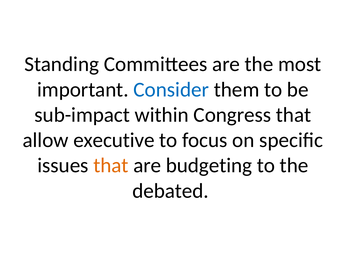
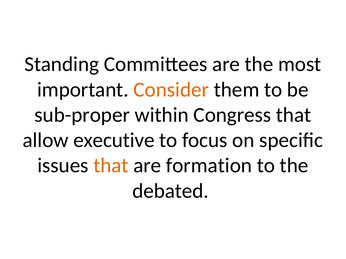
Consider colour: blue -> orange
sub-impact: sub-impact -> sub-proper
budgeting: budgeting -> formation
